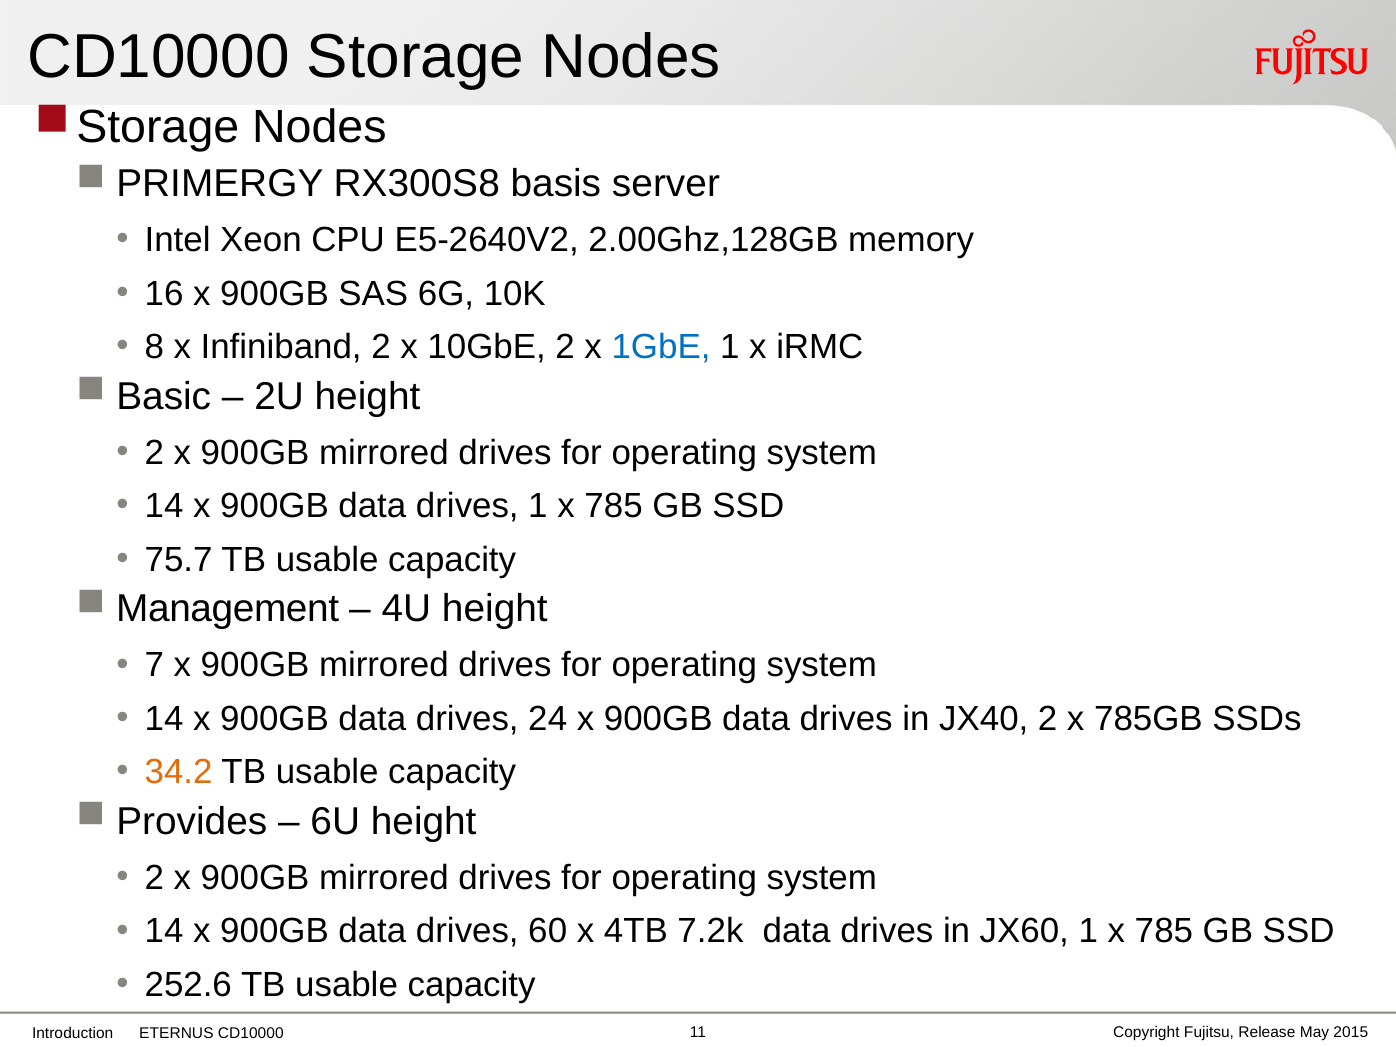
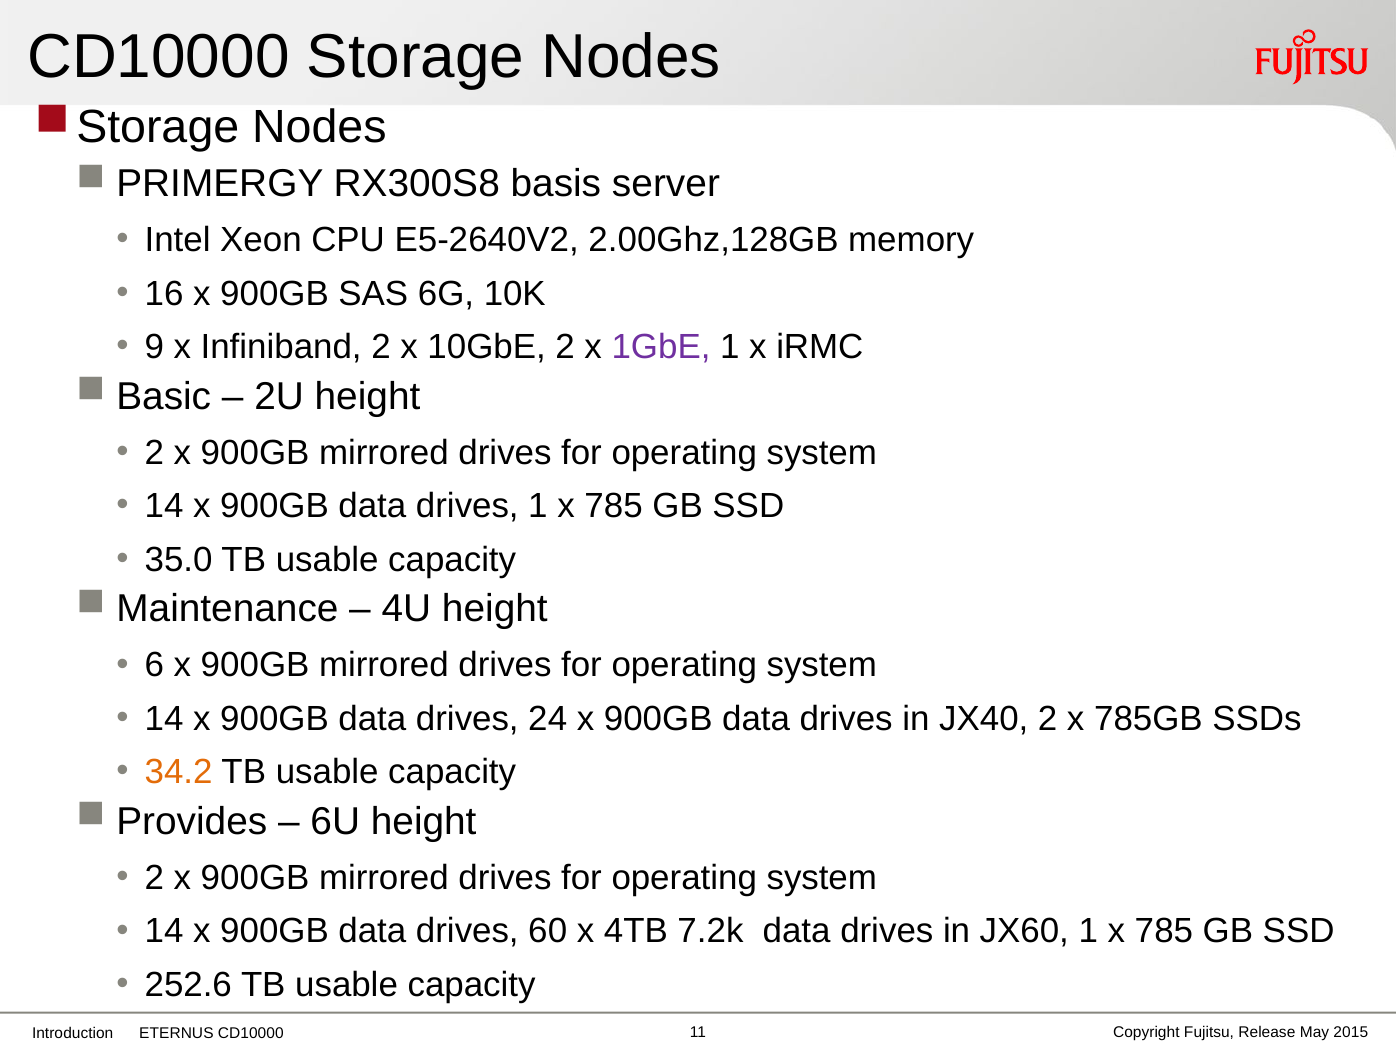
8: 8 -> 9
1GbE colour: blue -> purple
75.7: 75.7 -> 35.0
Management: Management -> Maintenance
7: 7 -> 6
